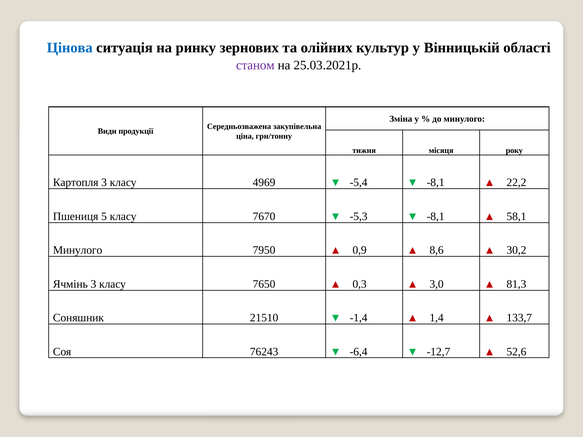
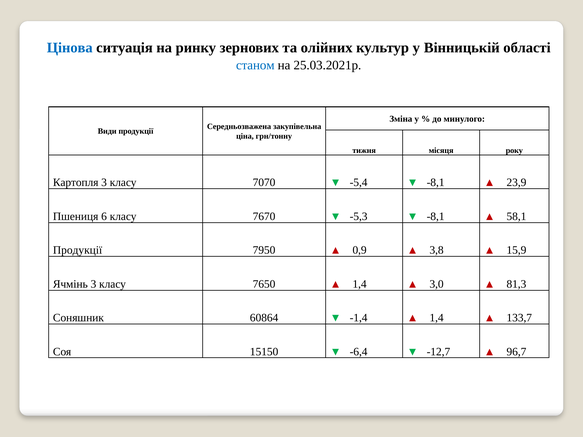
станом colour: purple -> blue
4969: 4969 -> 7070
22,2: 22,2 -> 23,9
5: 5 -> 6
Минулого at (78, 250): Минулого -> Продукції
8,6: 8,6 -> 3,8
30,2: 30,2 -> 15,9
0,3 at (360, 284): 0,3 -> 1,4
21510: 21510 -> 60864
76243: 76243 -> 15150
52,6: 52,6 -> 96,7
